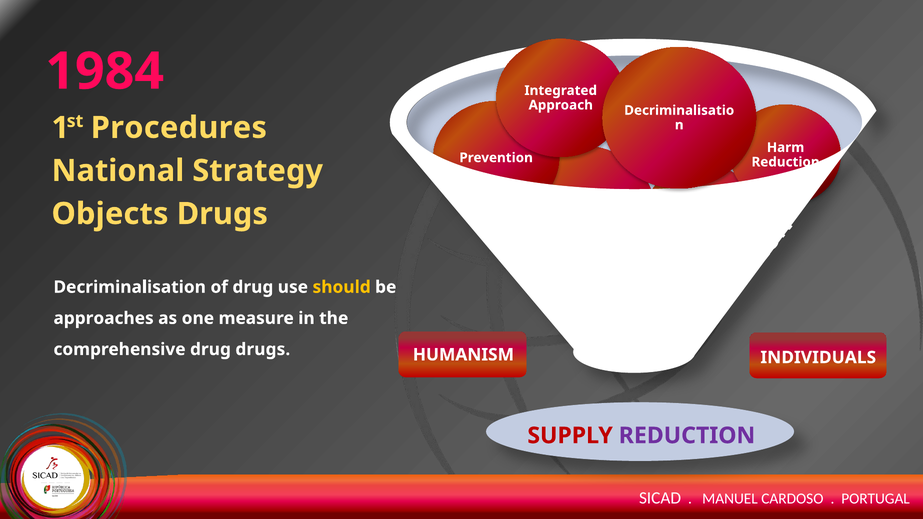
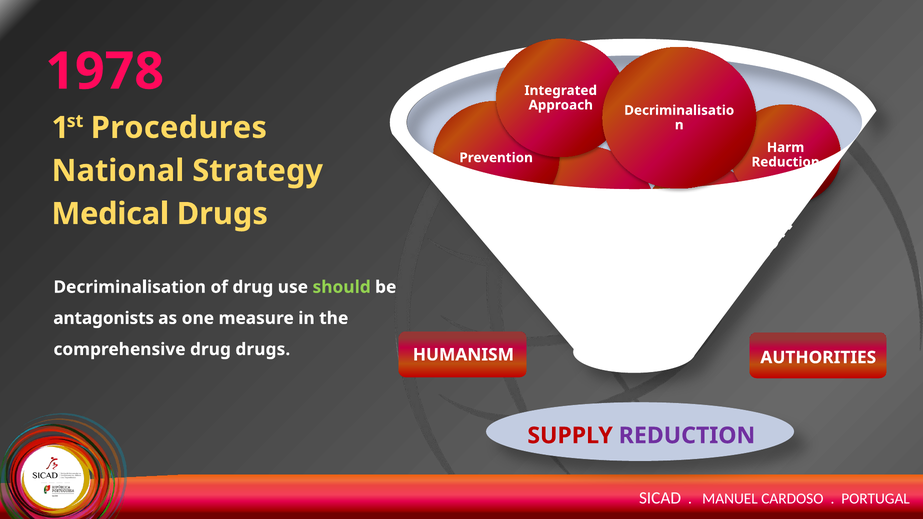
1984: 1984 -> 1978
Objects: Objects -> Medical
should colour: yellow -> light green
approaches: approaches -> antagonists
INDIVIDUALS: INDIVIDUALS -> AUTHORITIES
